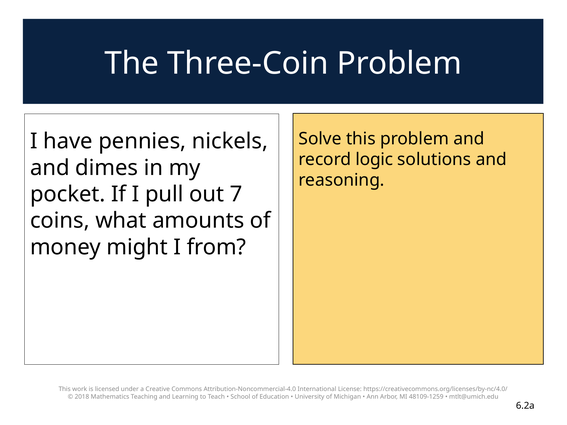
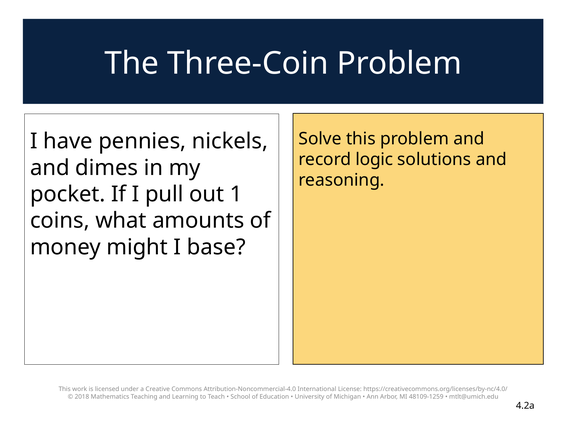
7: 7 -> 1
from: from -> base
6.2a: 6.2a -> 4.2a
